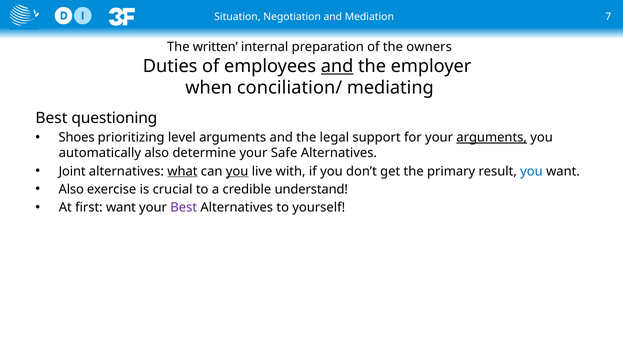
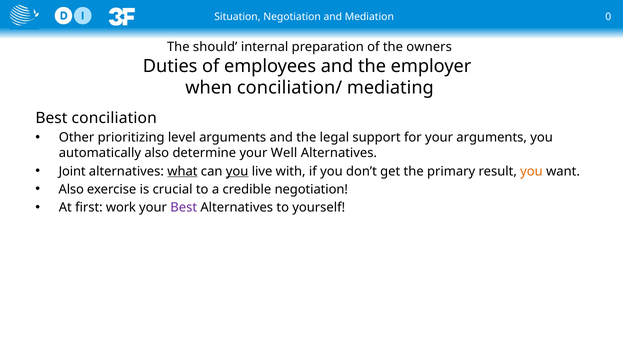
7: 7 -> 0
written: written -> should
and at (337, 66) underline: present -> none
questioning: questioning -> conciliation
Shoes: Shoes -> Other
arguments at (492, 138) underline: present -> none
Safe: Safe -> Well
you at (531, 171) colour: blue -> orange
credible understand: understand -> negotiation
first want: want -> work
